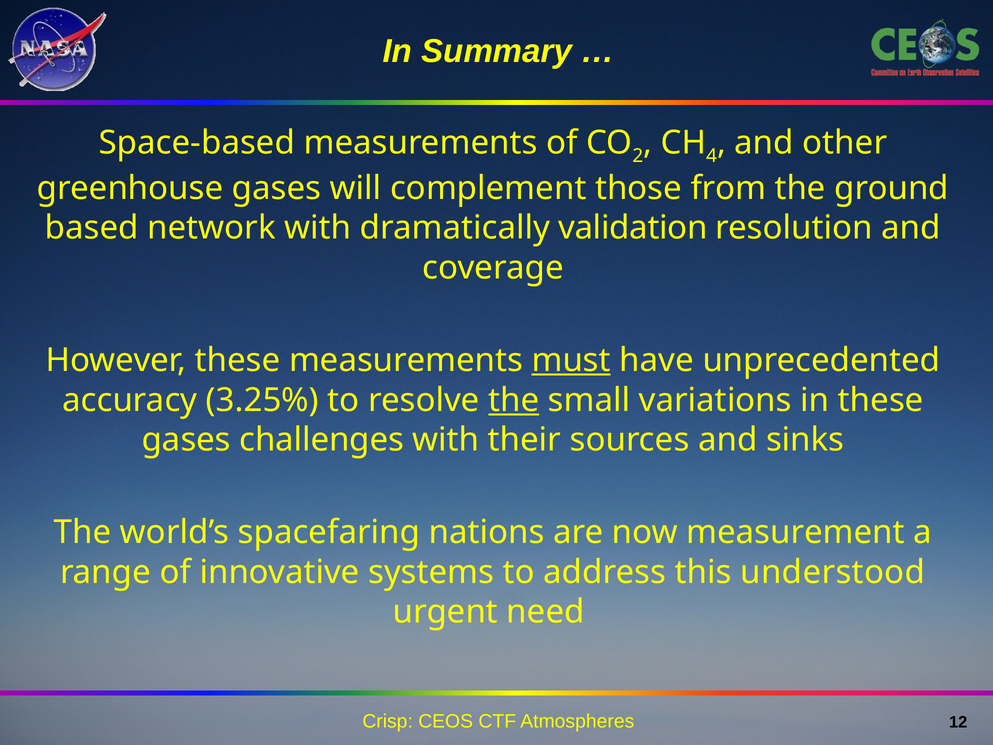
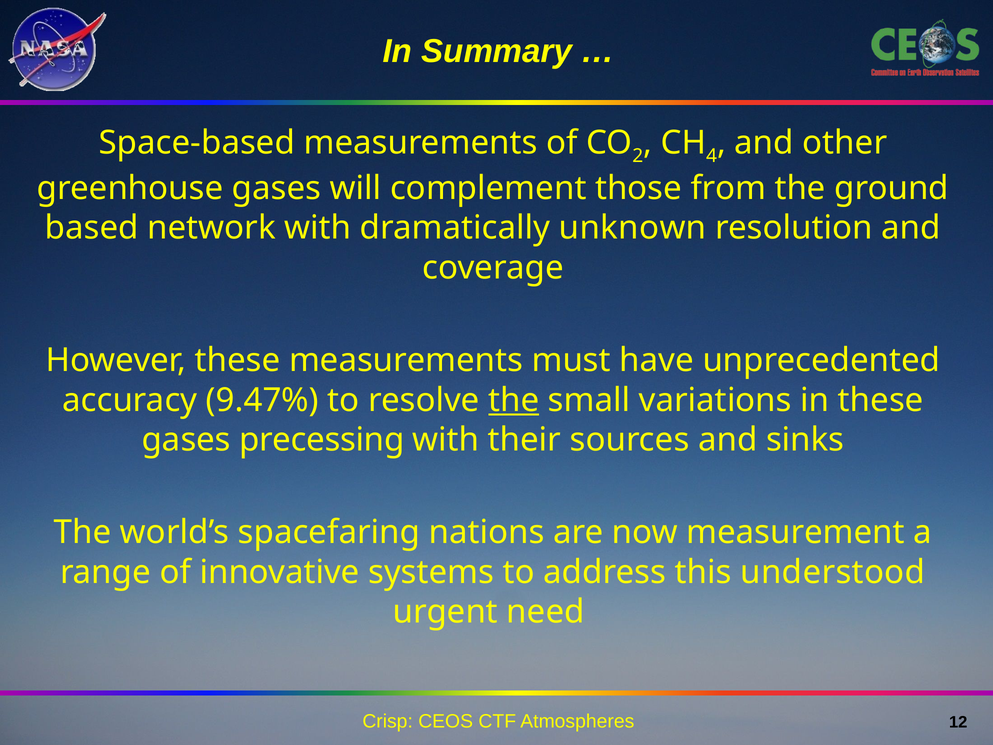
validation: validation -> unknown
must underline: present -> none
3.25%: 3.25% -> 9.47%
challenges: challenges -> precessing
